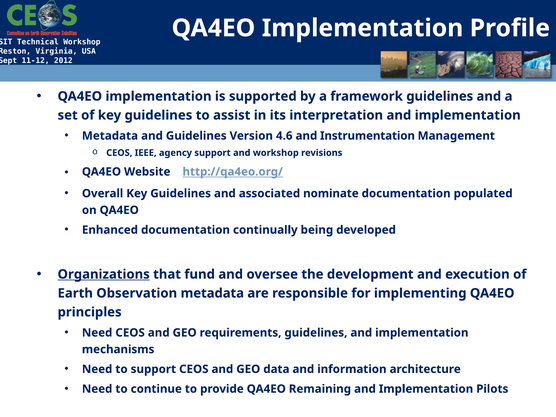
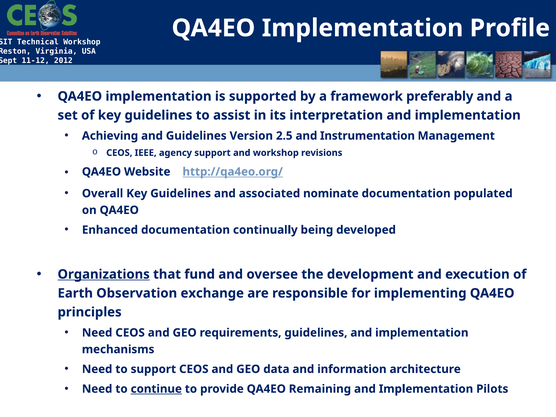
framework guidelines: guidelines -> preferably
Metadata at (110, 136): Metadata -> Achieving
4.6: 4.6 -> 2.5
Observation metadata: metadata -> exchange
continue underline: none -> present
